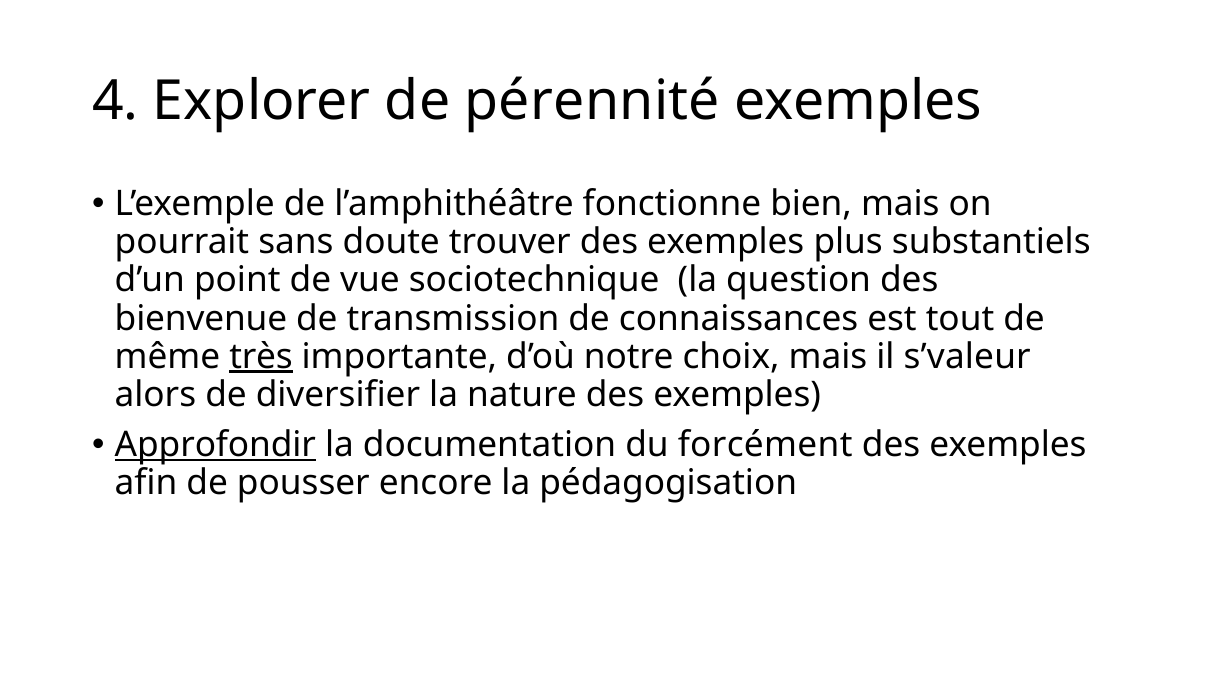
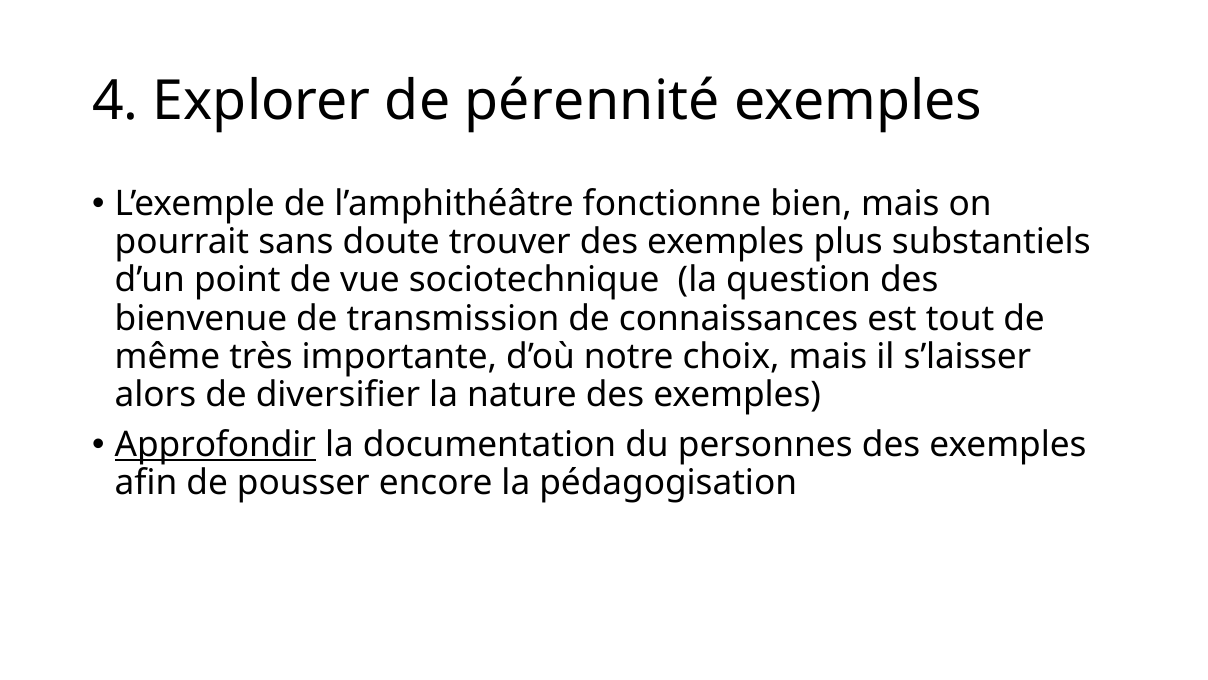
très underline: present -> none
s’valeur: s’valeur -> s’laisser
forcément: forcément -> personnes
